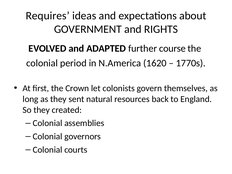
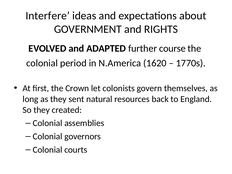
Requires: Requires -> Interfere
